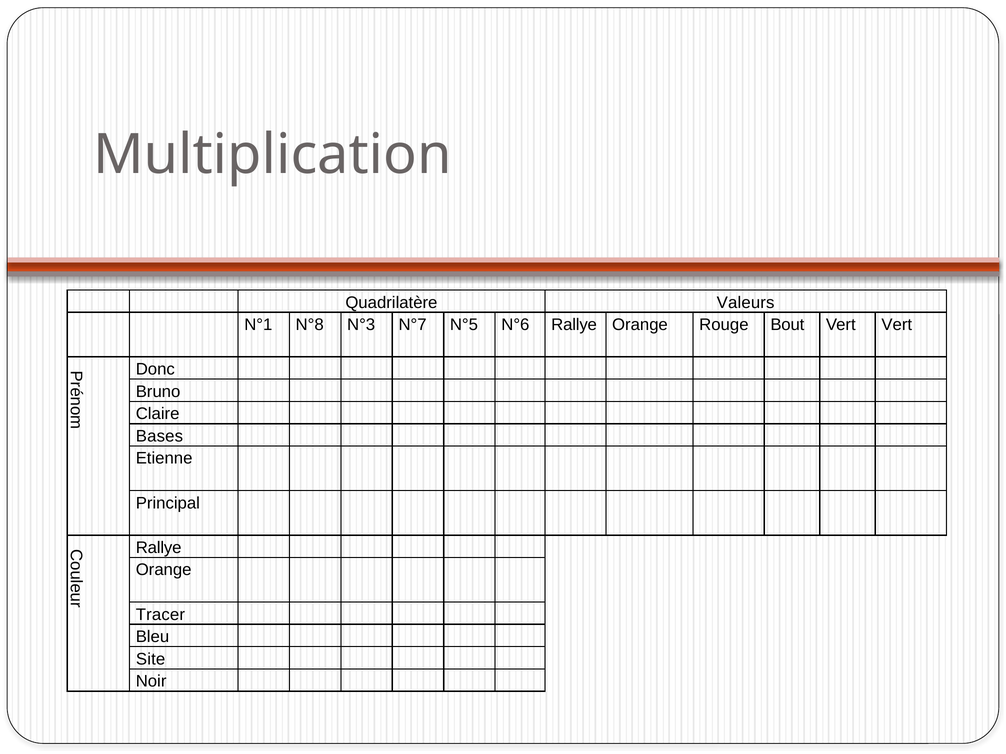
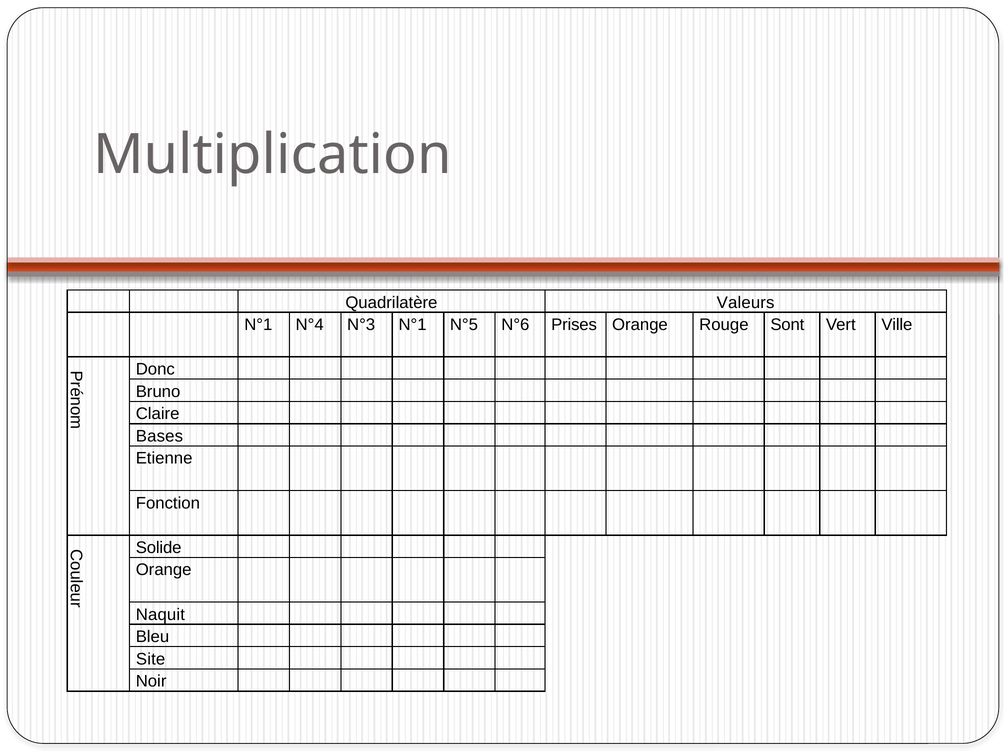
N°8: N°8 -> N°4
N°3 N°7: N°7 -> N°1
N°6 Rallye: Rallye -> Prises
Bout: Bout -> Sont
Vert Vert: Vert -> Ville
Principal: Principal -> Fonction
Rallye at (159, 548): Rallye -> Solide
Tracer: Tracer -> Naquit
